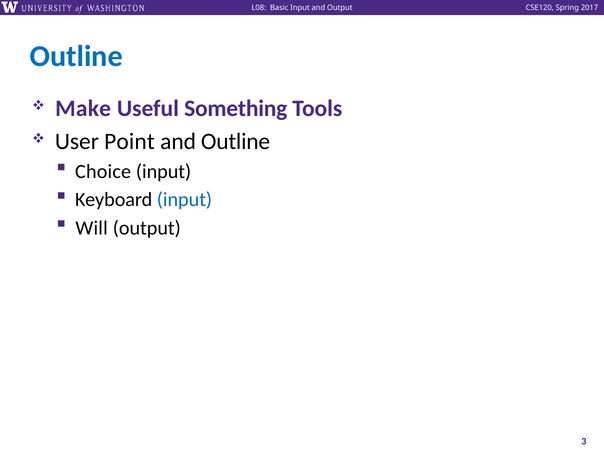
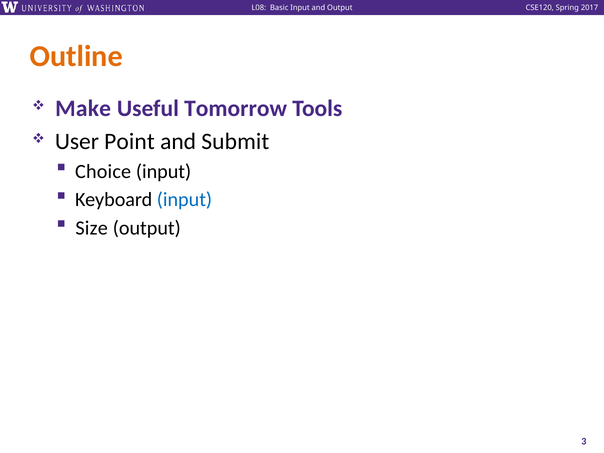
Outline at (76, 56) colour: blue -> orange
Something: Something -> Tomorrow
and Outline: Outline -> Submit
Will: Will -> Size
